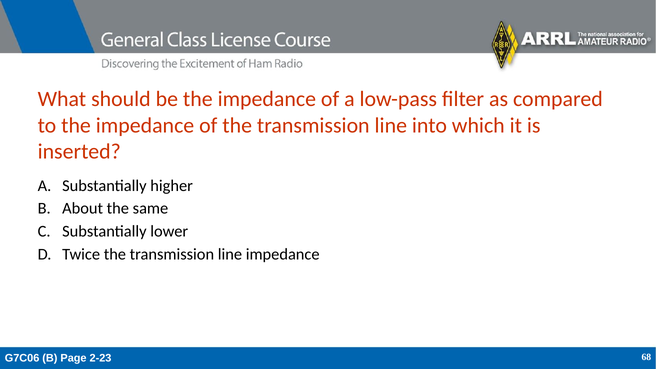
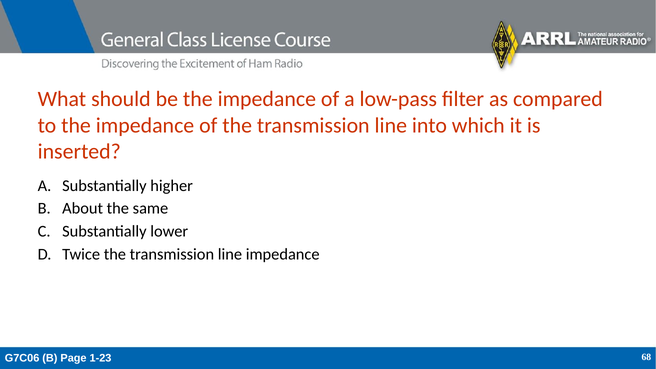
2-23: 2-23 -> 1-23
